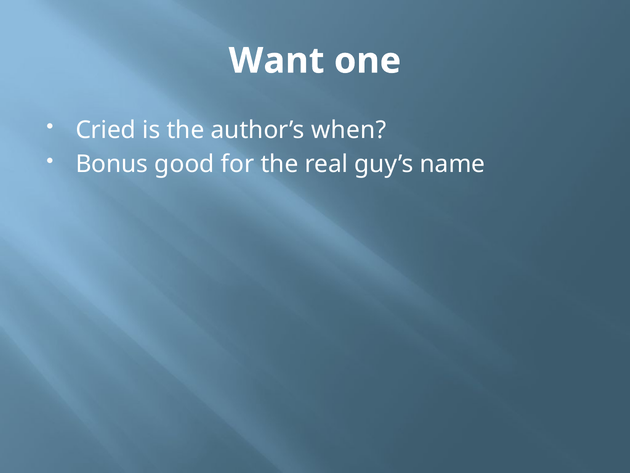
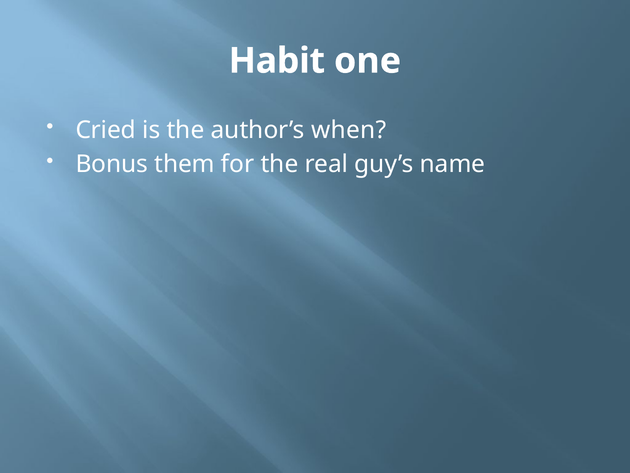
Want: Want -> Habit
good: good -> them
